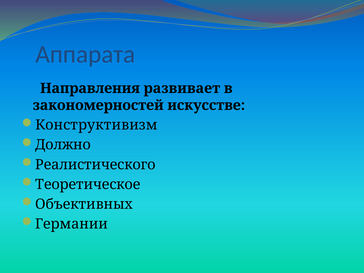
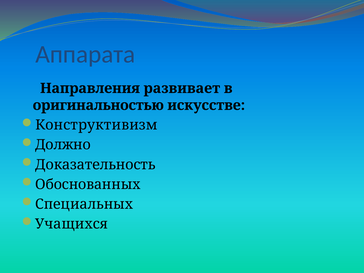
закономерностей: закономерностей -> оригинальностью
Реалистического: Реалистического -> Доказательность
Теоретическое: Теоретическое -> Обоснованных
Объективных: Объективных -> Специальных
Германии: Германии -> Учащихся
